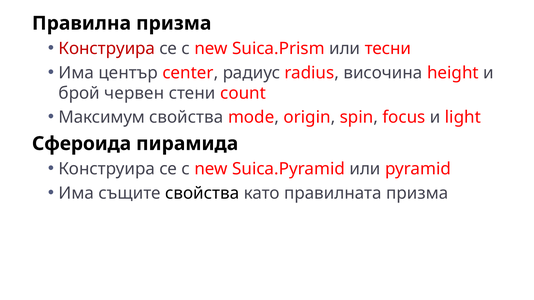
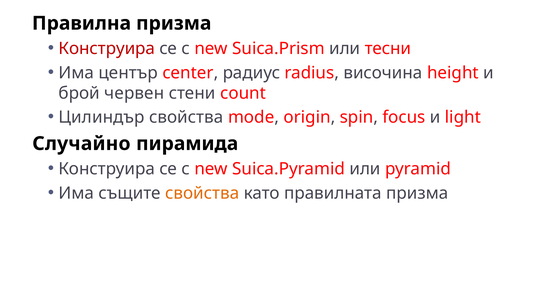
Максимум: Максимум -> Цилиндър
Сфероида: Сфероида -> Случайно
свойства at (202, 193) colour: black -> orange
